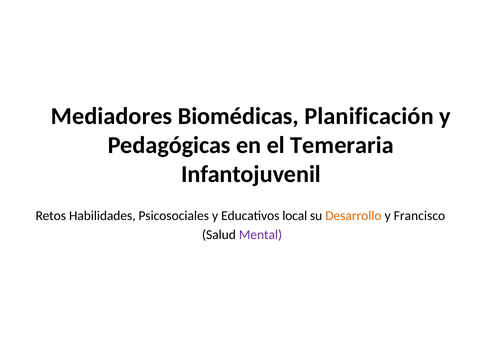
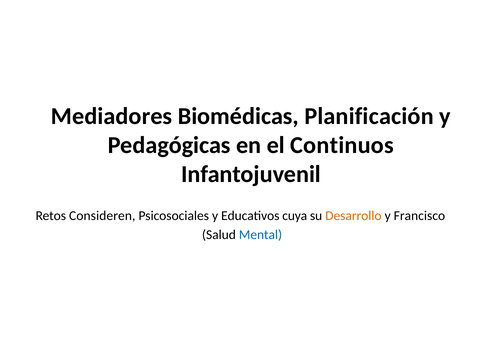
Temeraria: Temeraria -> Continuos
Habilidades: Habilidades -> Consideren
local: local -> cuya
Mental colour: purple -> blue
